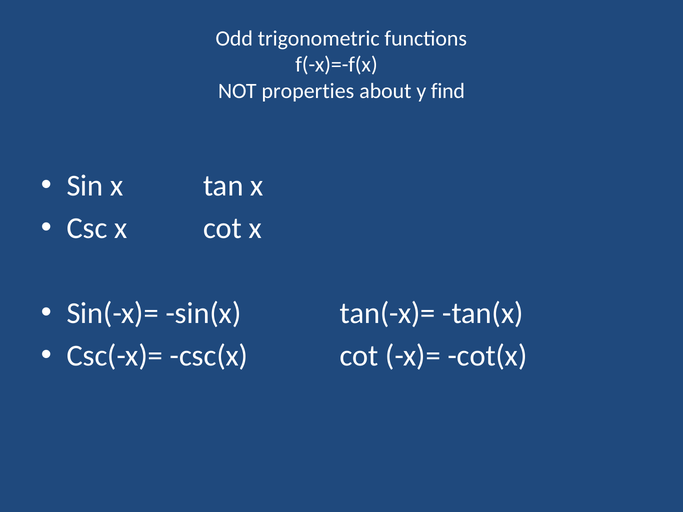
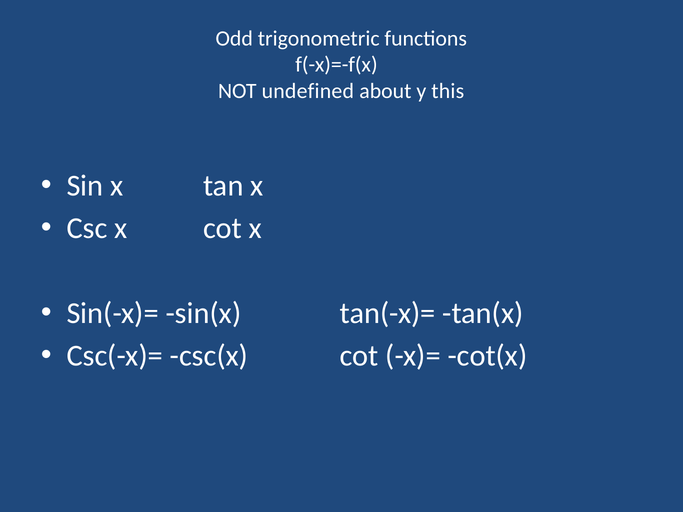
properties: properties -> undefined
find: find -> this
